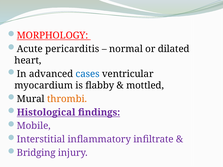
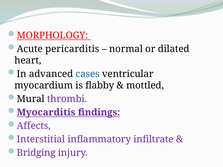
thrombi colour: orange -> purple
Histological: Histological -> Myocarditis
Mobile: Mobile -> Affects
